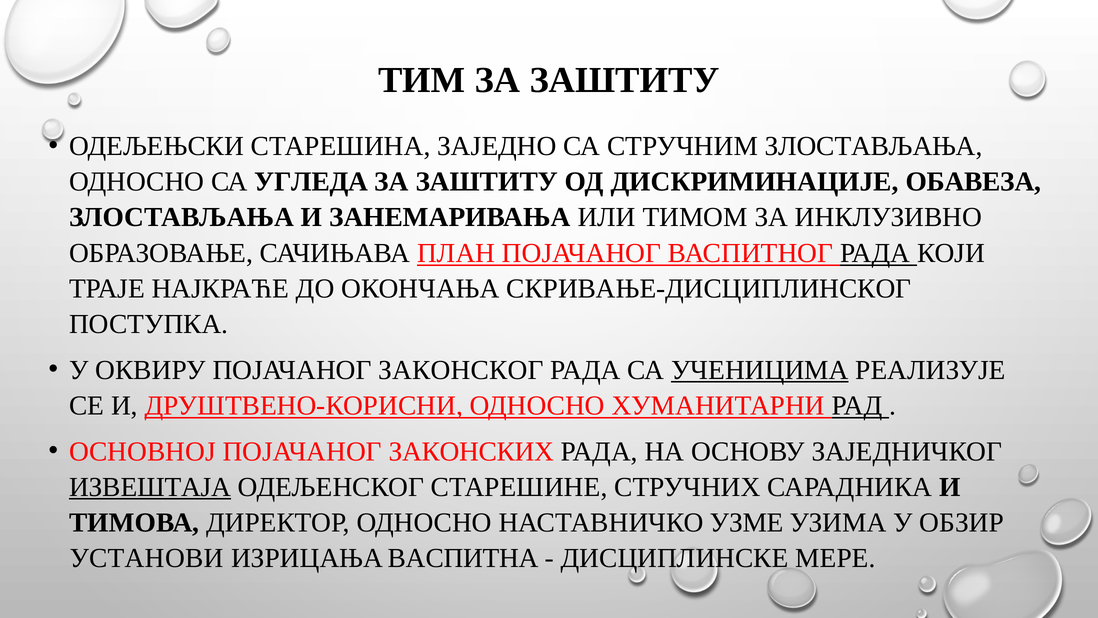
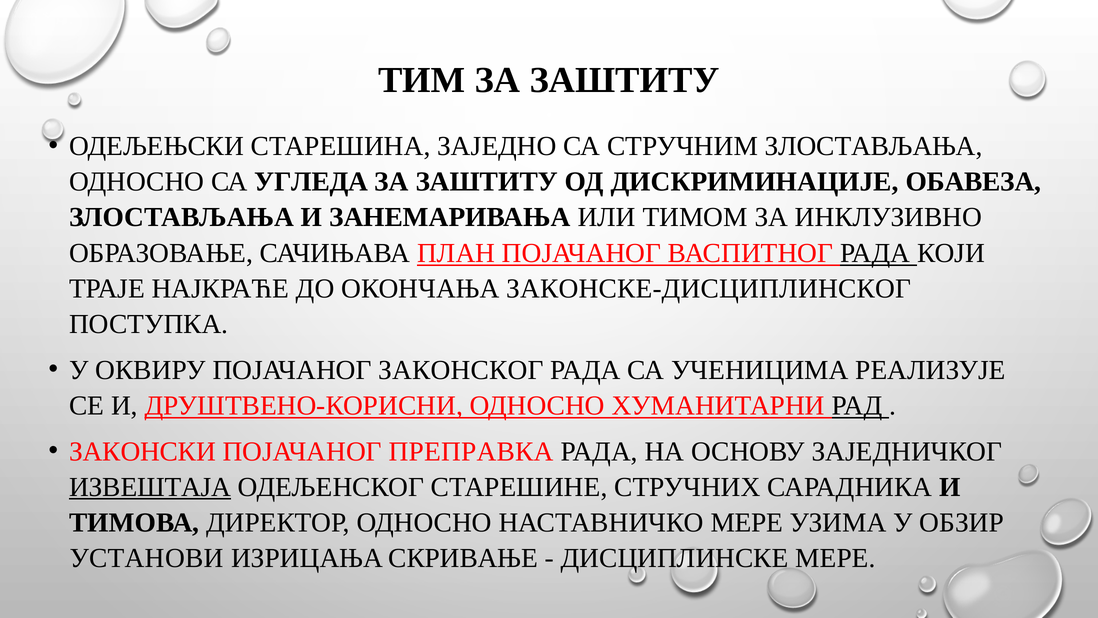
СКРИВАЊЕ-ДИСЦИПЛИНСКОГ: СКРИВАЊЕ-ДИСЦИПЛИНСКОГ -> ЗАКОНСКЕ-ДИСЦИПЛИНСКОГ
УЧЕНИЦИМА underline: present -> none
ОСНОВНОЈ: ОСНОВНОЈ -> ЗАКОНСКИ
ЗАКОНСКИХ: ЗАКОНСКИХ -> ПРЕПРАВКА
НАСТАВНИЧКО УЗМЕ: УЗМЕ -> МЕРЕ
ВАСПИТНА: ВАСПИТНА -> СКРИВАЊЕ
